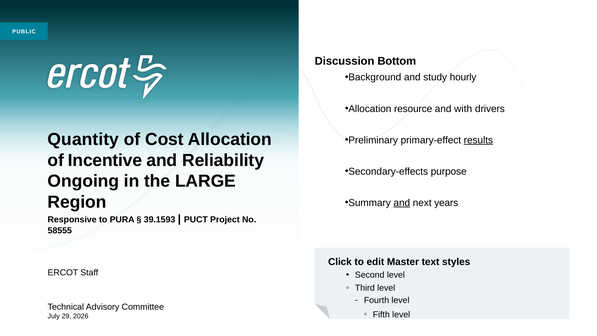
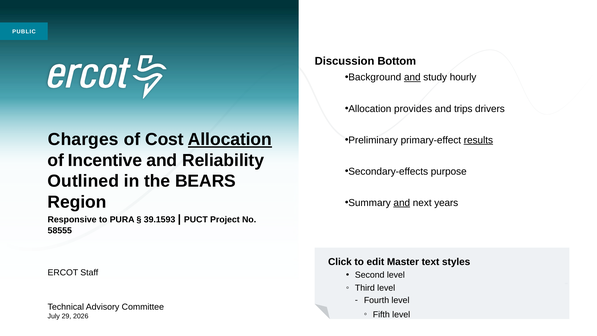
and at (412, 77) underline: none -> present
resource: resource -> provides
with: with -> trips
Quantity: Quantity -> Charges
Allocation at (230, 139) underline: none -> present
Ongoing: Ongoing -> Outlined
LARGE: LARGE -> BEARS
